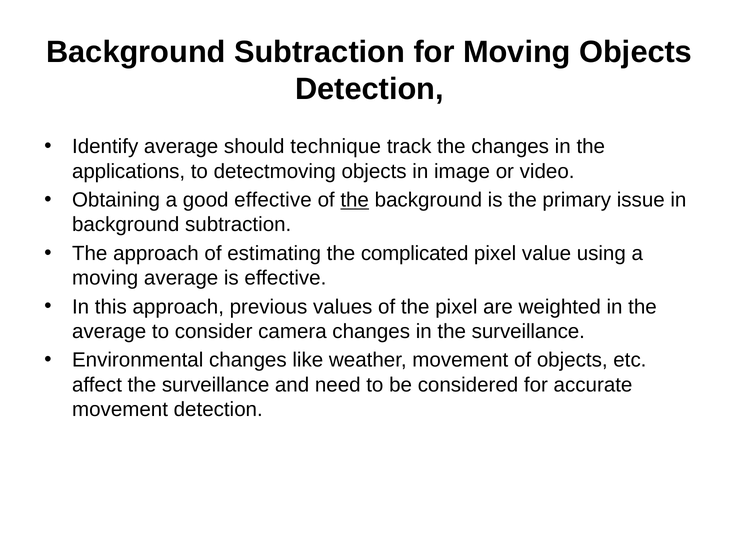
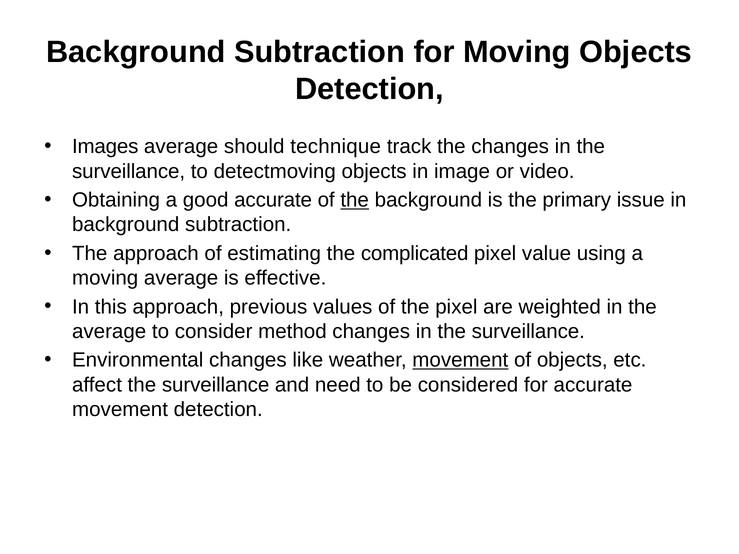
Identify: Identify -> Images
applications at (129, 171): applications -> surveillance
good effective: effective -> accurate
camera: camera -> method
movement at (460, 360) underline: none -> present
